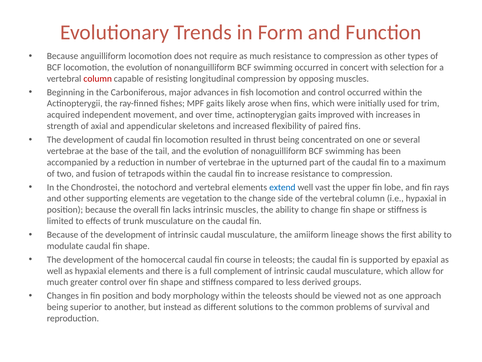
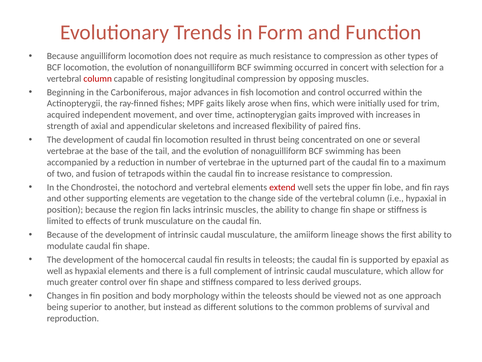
extend colour: blue -> red
vast: vast -> sets
overall: overall -> region
course: course -> results
